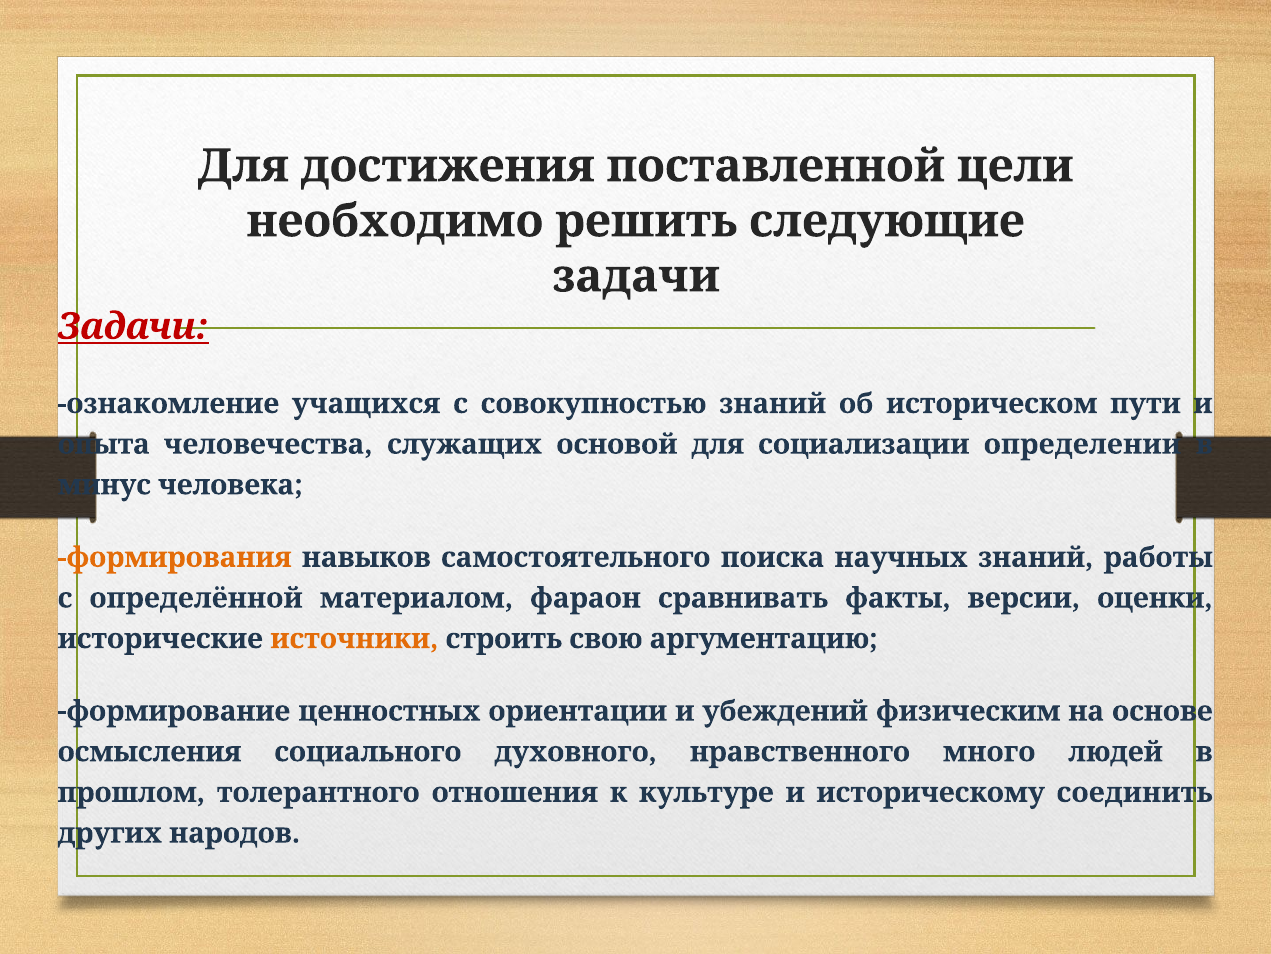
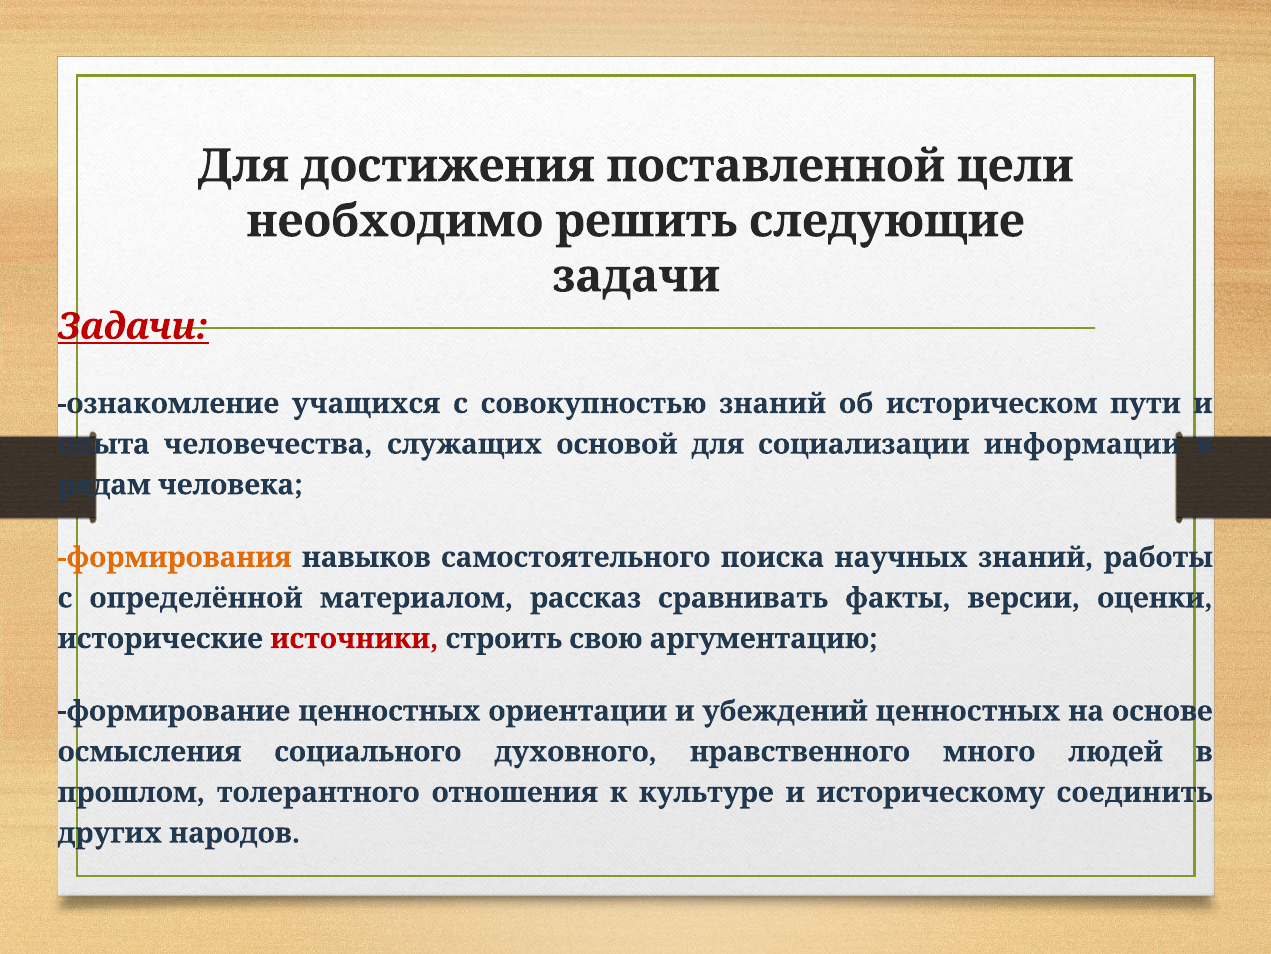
определении: определении -> информации
минус: минус -> рядам
фараон: фараон -> рассказ
источники colour: orange -> red
убеждений физическим: физическим -> ценностных
